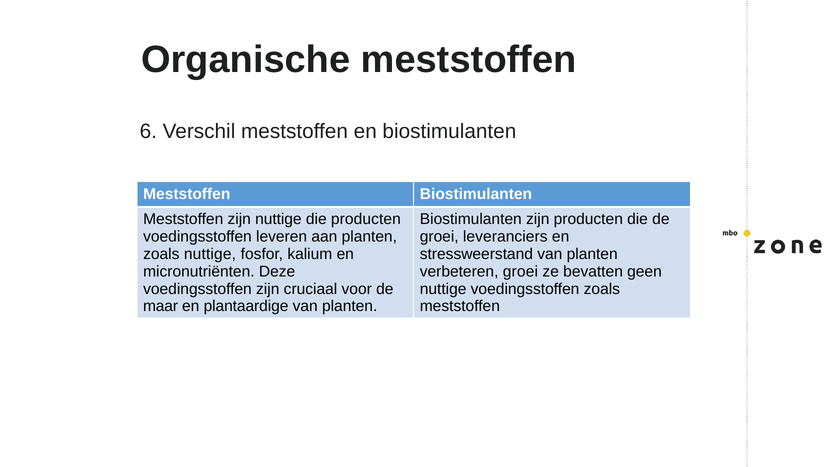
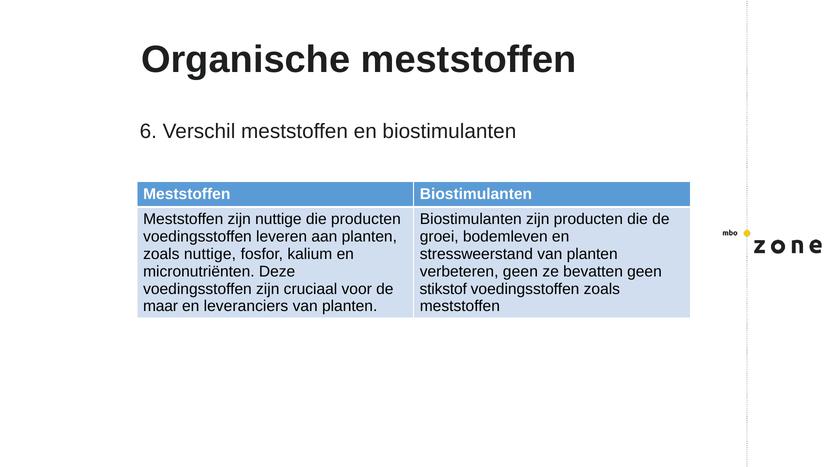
leveranciers: leveranciers -> bodemleven
verbeteren groei: groei -> geen
nuttige at (443, 289): nuttige -> stikstof
plantaardige: plantaardige -> leveranciers
